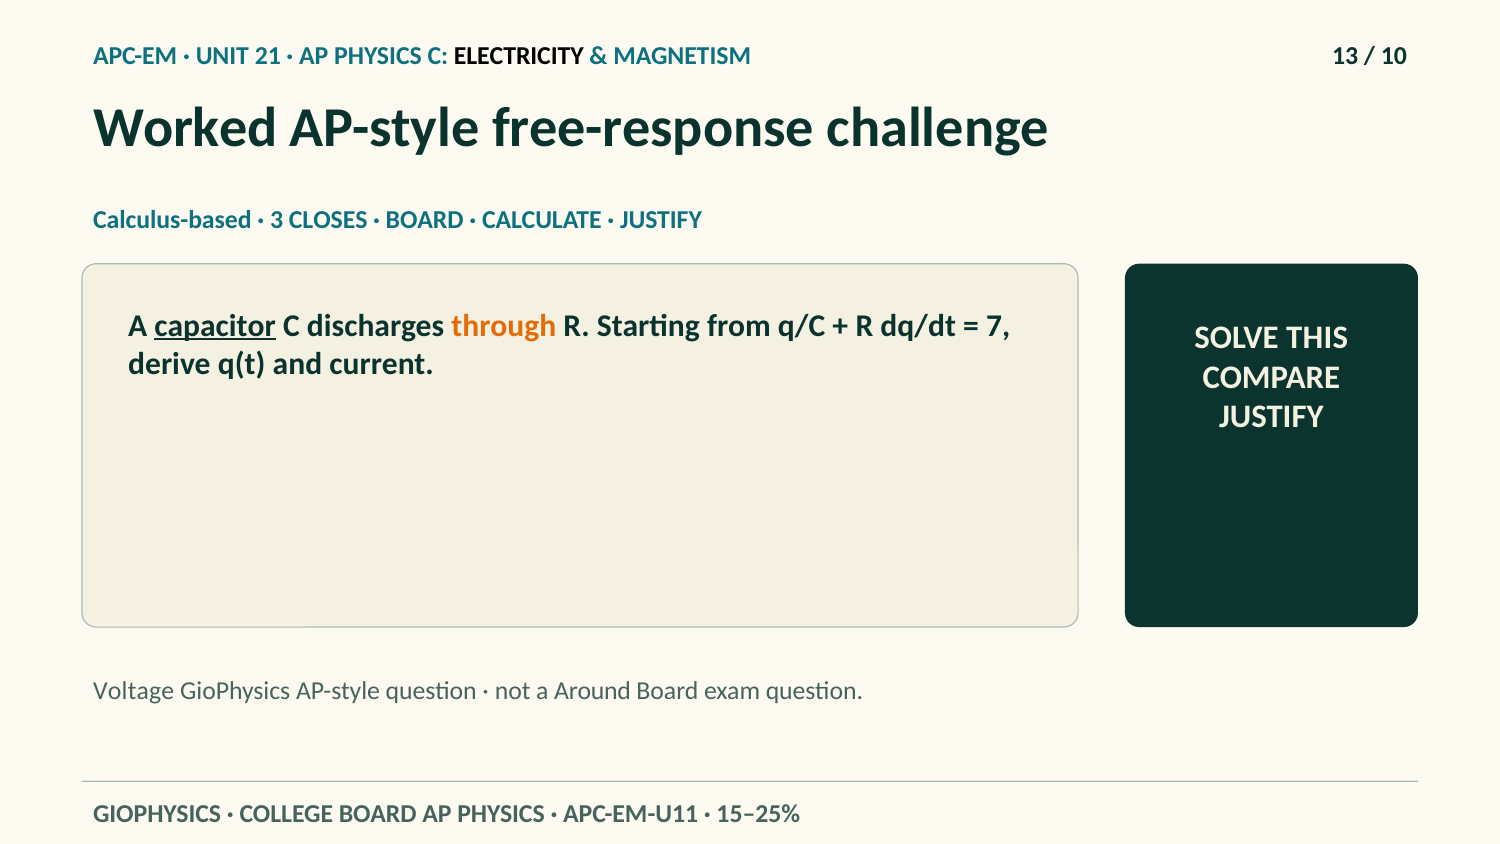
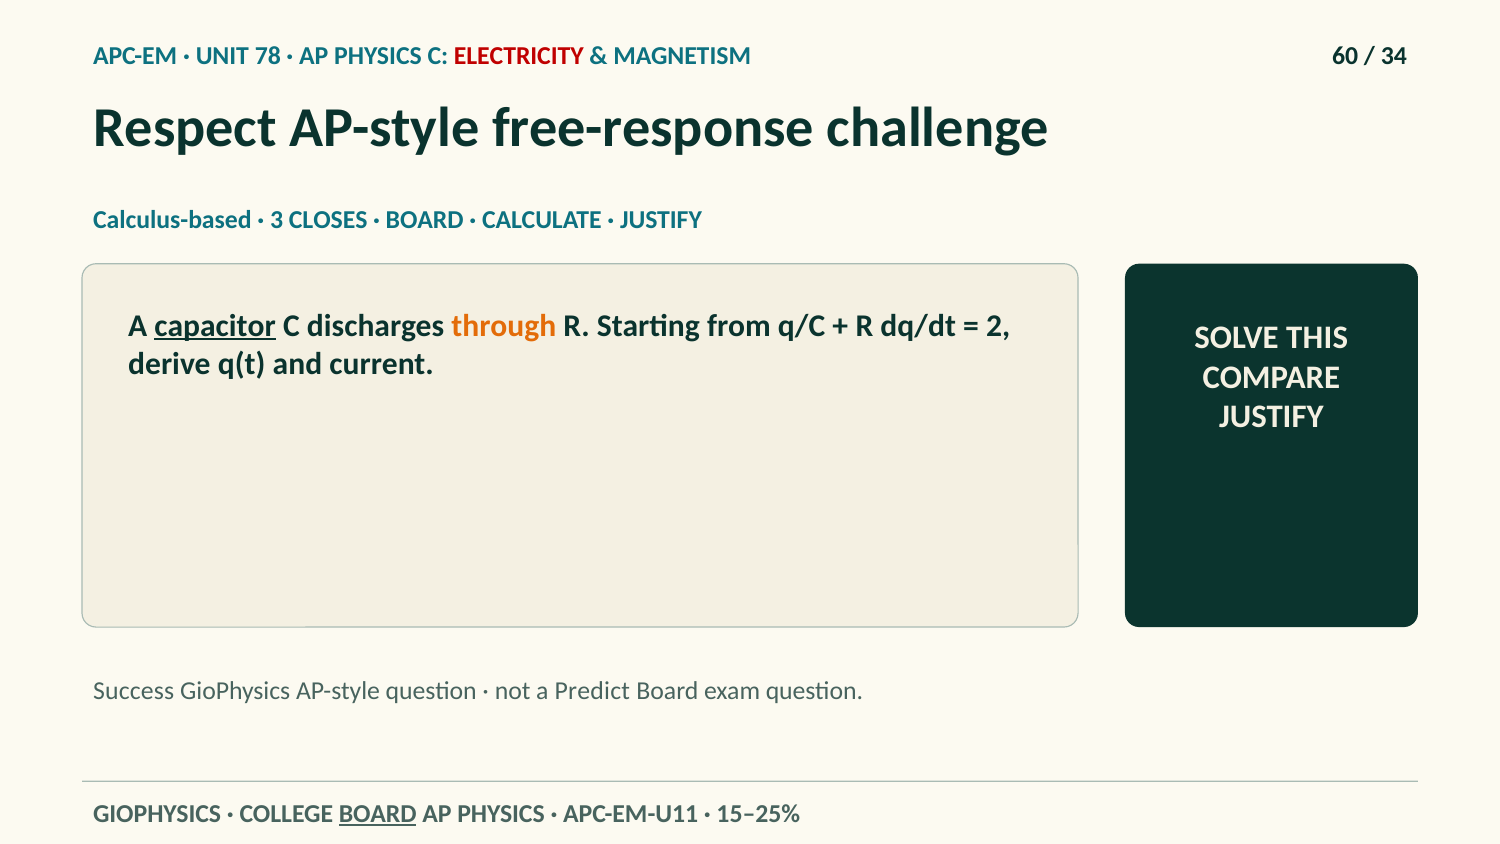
21: 21 -> 78
ELECTRICITY colour: black -> red
13: 13 -> 60
10: 10 -> 34
Worked: Worked -> Respect
7: 7 -> 2
Voltage: Voltage -> Success
Around: Around -> Predict
BOARD at (378, 814) underline: none -> present
